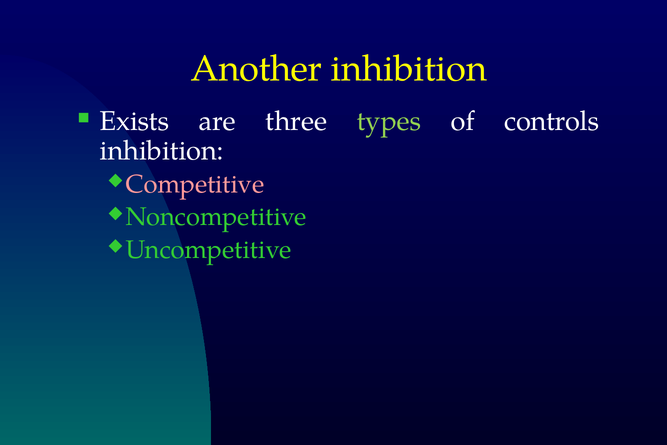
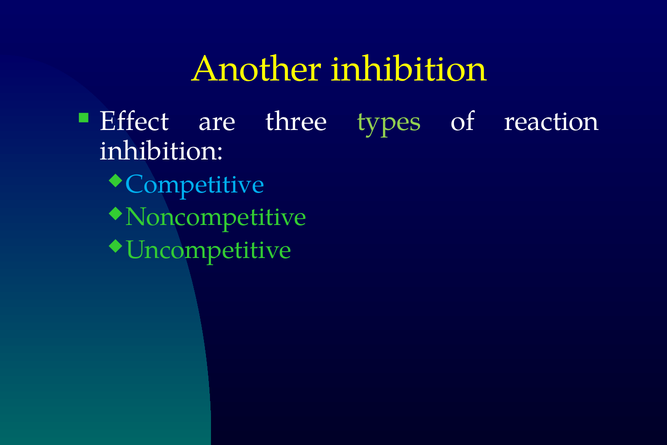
Exists: Exists -> Effect
controls: controls -> reaction
Competitive colour: pink -> light blue
